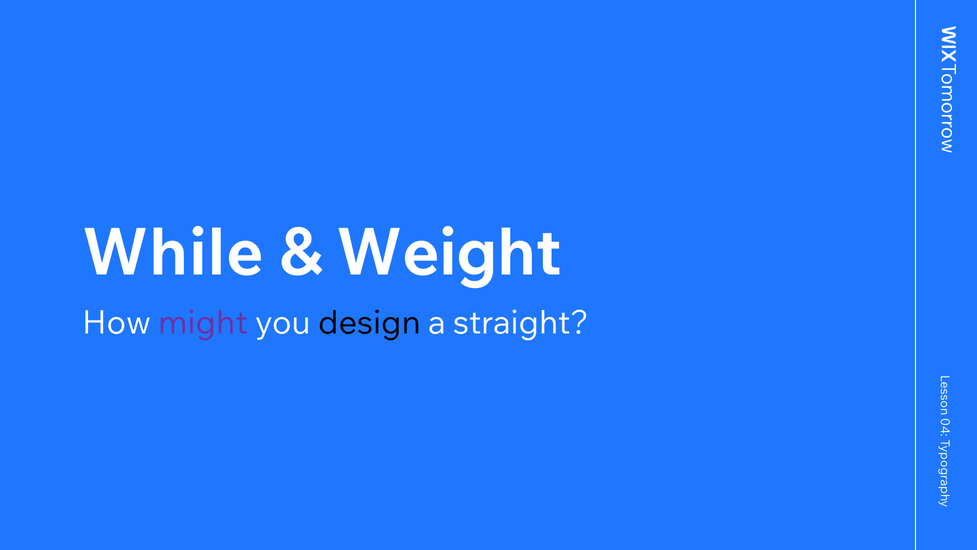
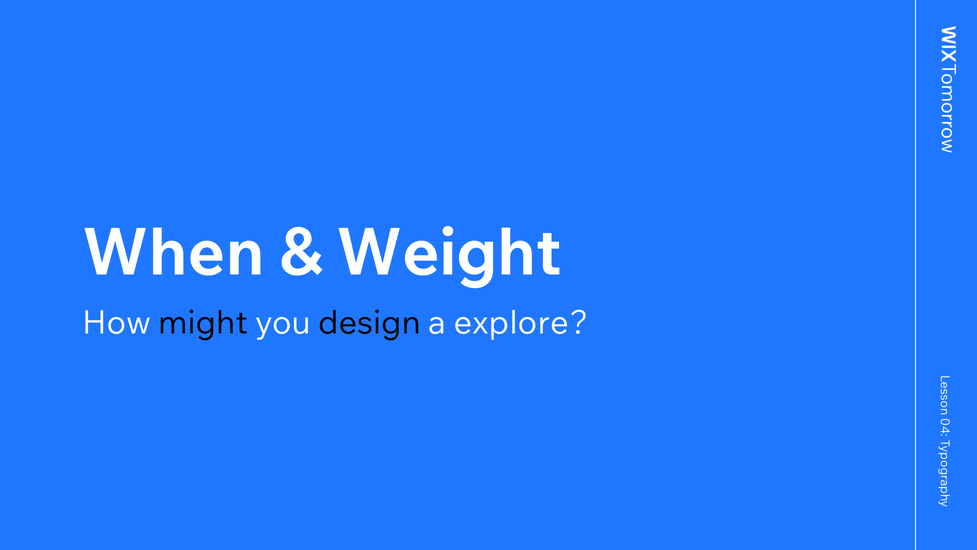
While: While -> When
might colour: purple -> black
straight: straight -> explore
